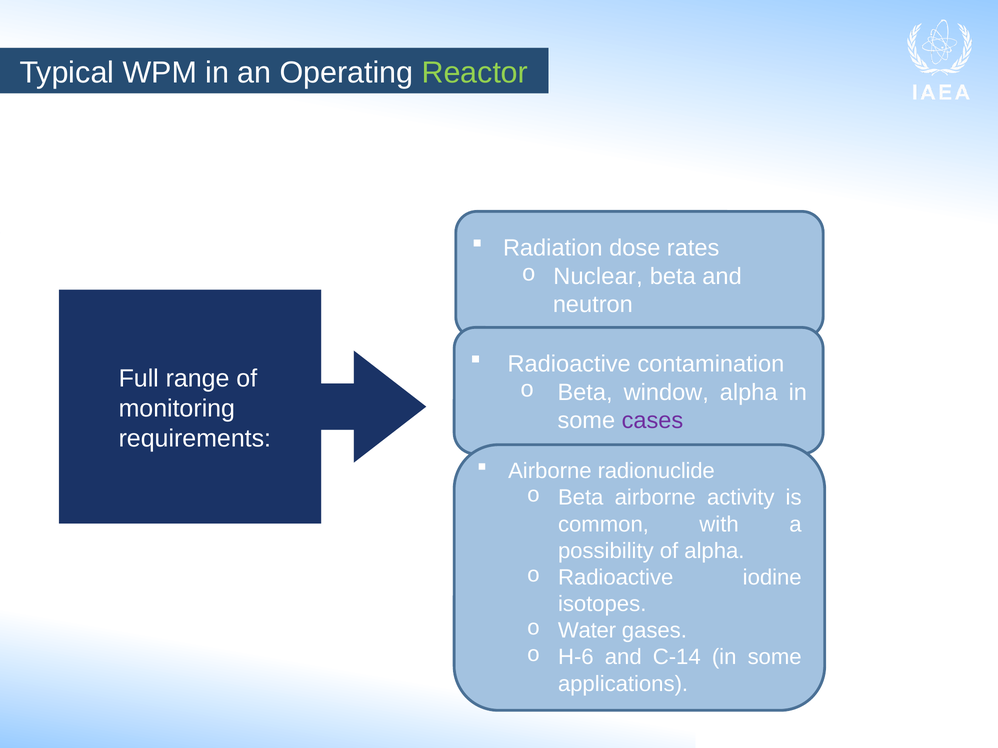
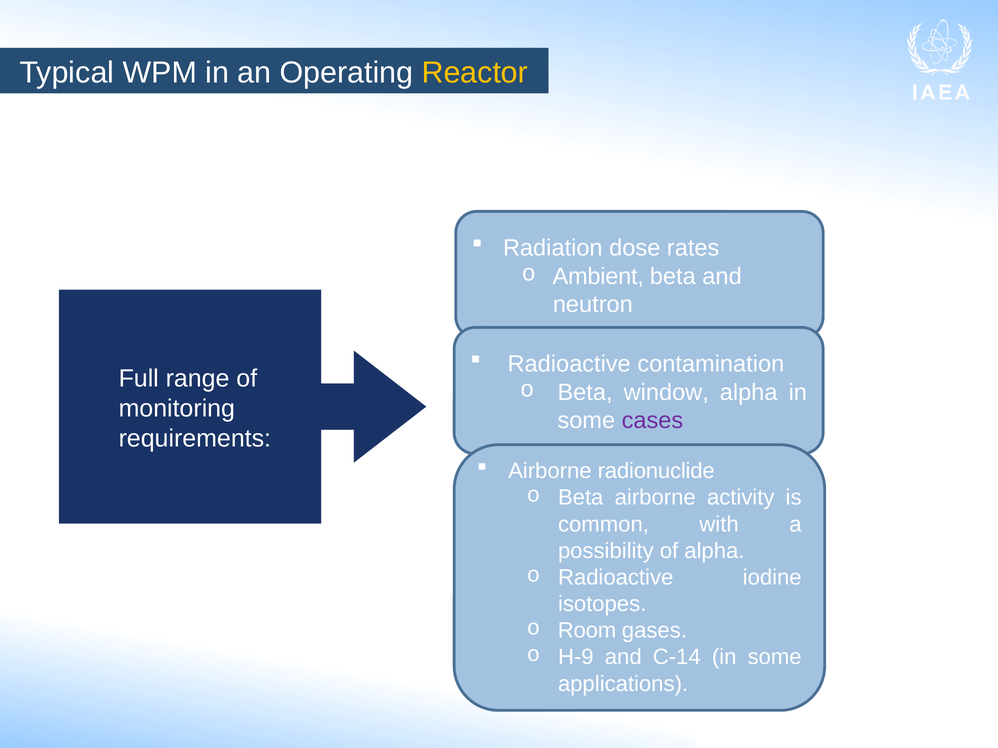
Reactor colour: light green -> yellow
Nuclear: Nuclear -> Ambient
Water: Water -> Room
H-6: H-6 -> H-9
